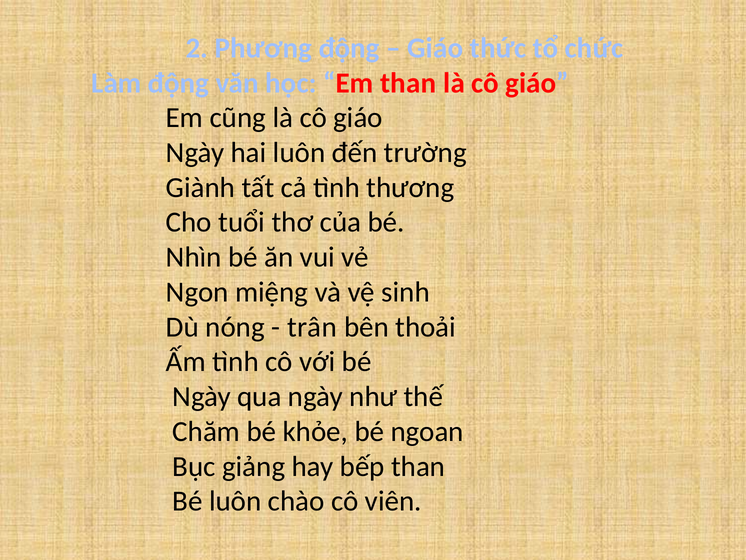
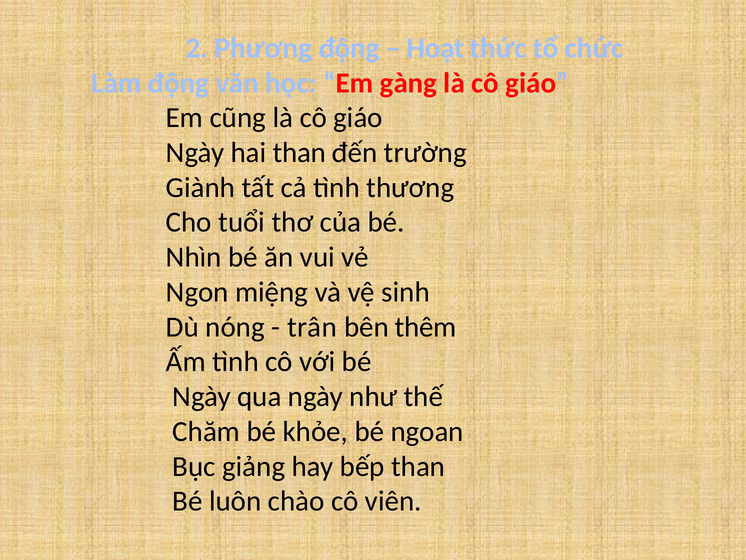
Giáo at (435, 48): Giáo -> Hoạt
Em than: than -> gàng
hai luôn: luôn -> than
thoải: thoải -> thêm
